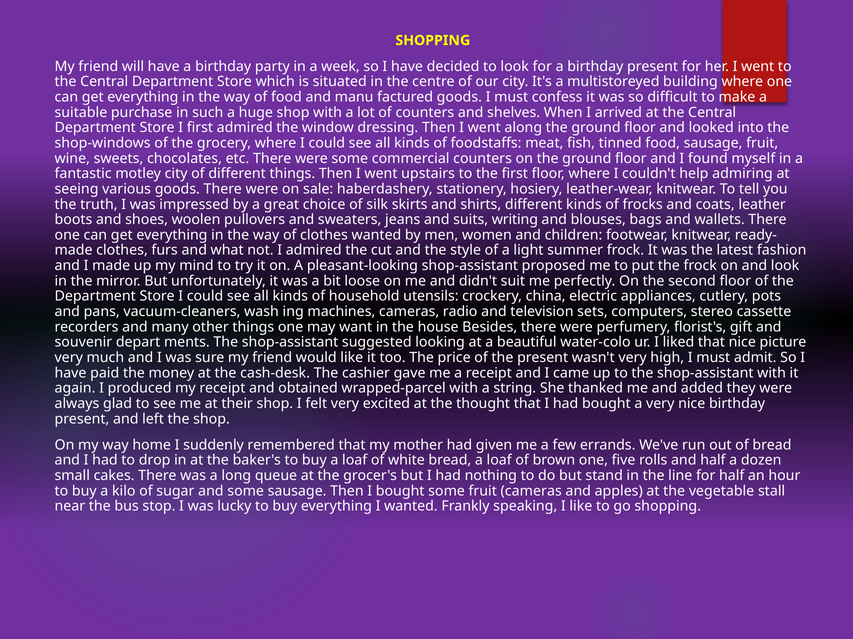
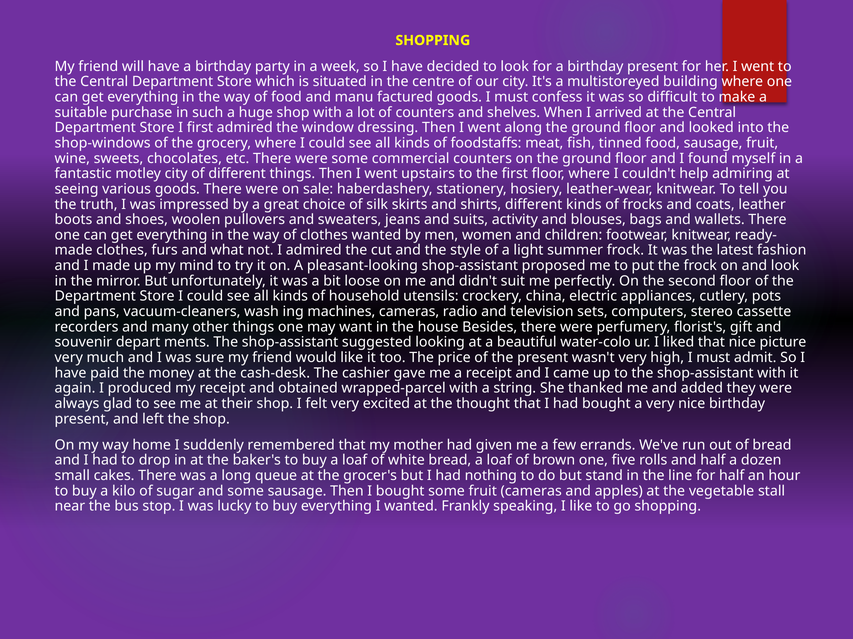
writing: writing -> activity
